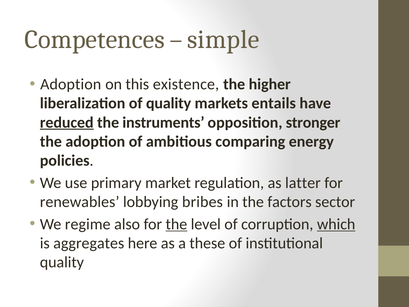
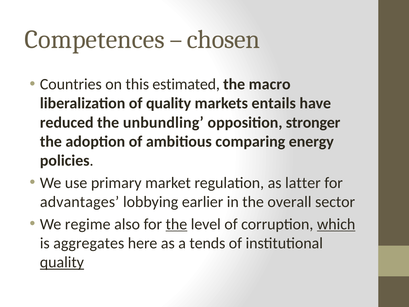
simple: simple -> chosen
Adoption at (71, 84): Adoption -> Countries
existence: existence -> estimated
higher: higher -> macro
reduced underline: present -> none
instruments: instruments -> unbundling
renewables: renewables -> advantages
bribes: bribes -> earlier
factors: factors -> overall
these: these -> tends
quality at (62, 262) underline: none -> present
